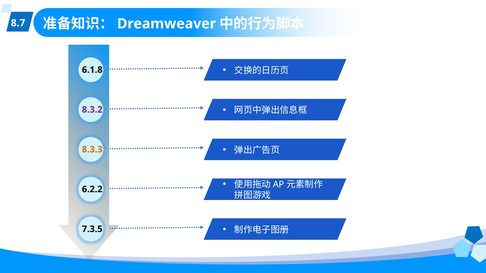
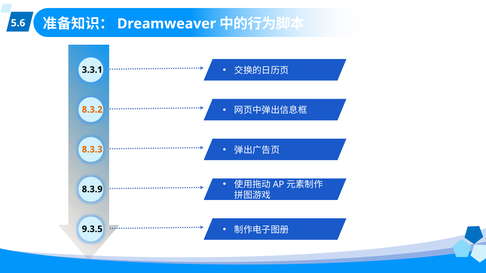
8.7: 8.7 -> 5.6
6.1.8: 6.1.8 -> 3.3.1
8.3.2 colour: purple -> orange
6.2.2: 6.2.2 -> 8.3.9
7.3.5: 7.3.5 -> 9.3.5
